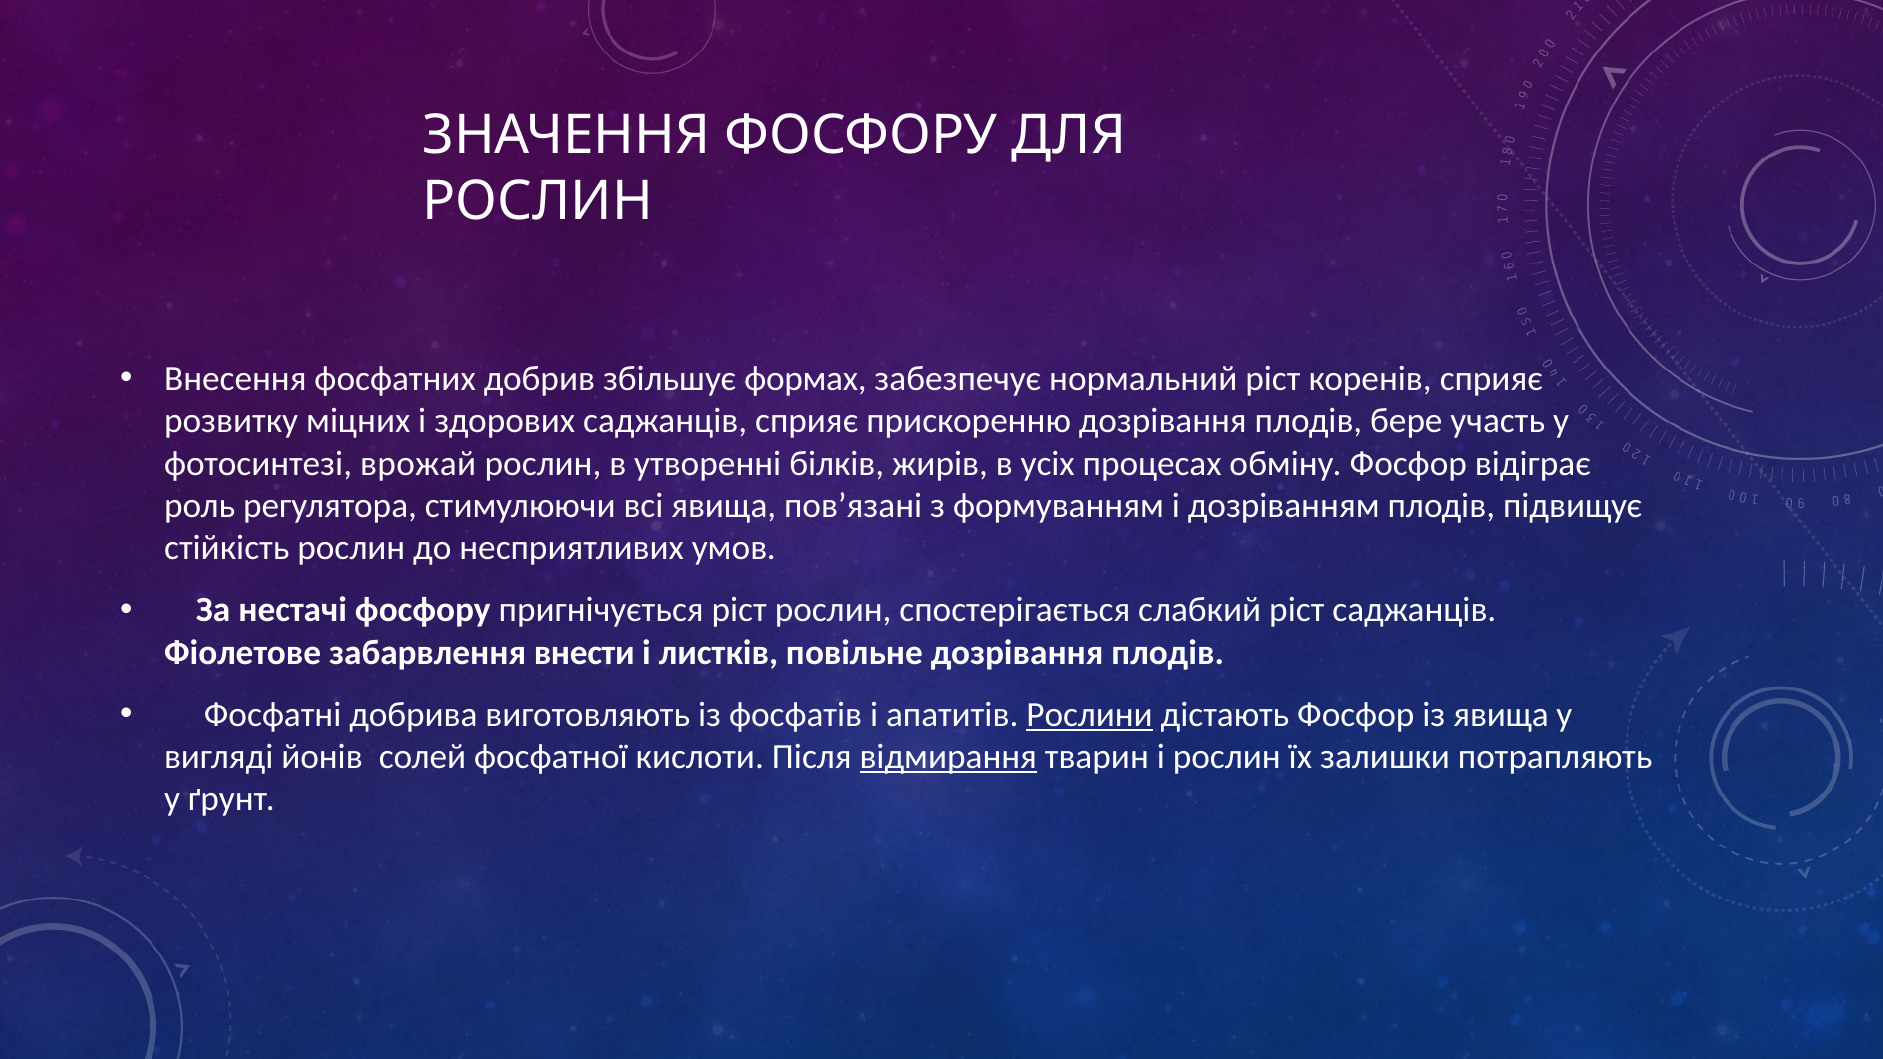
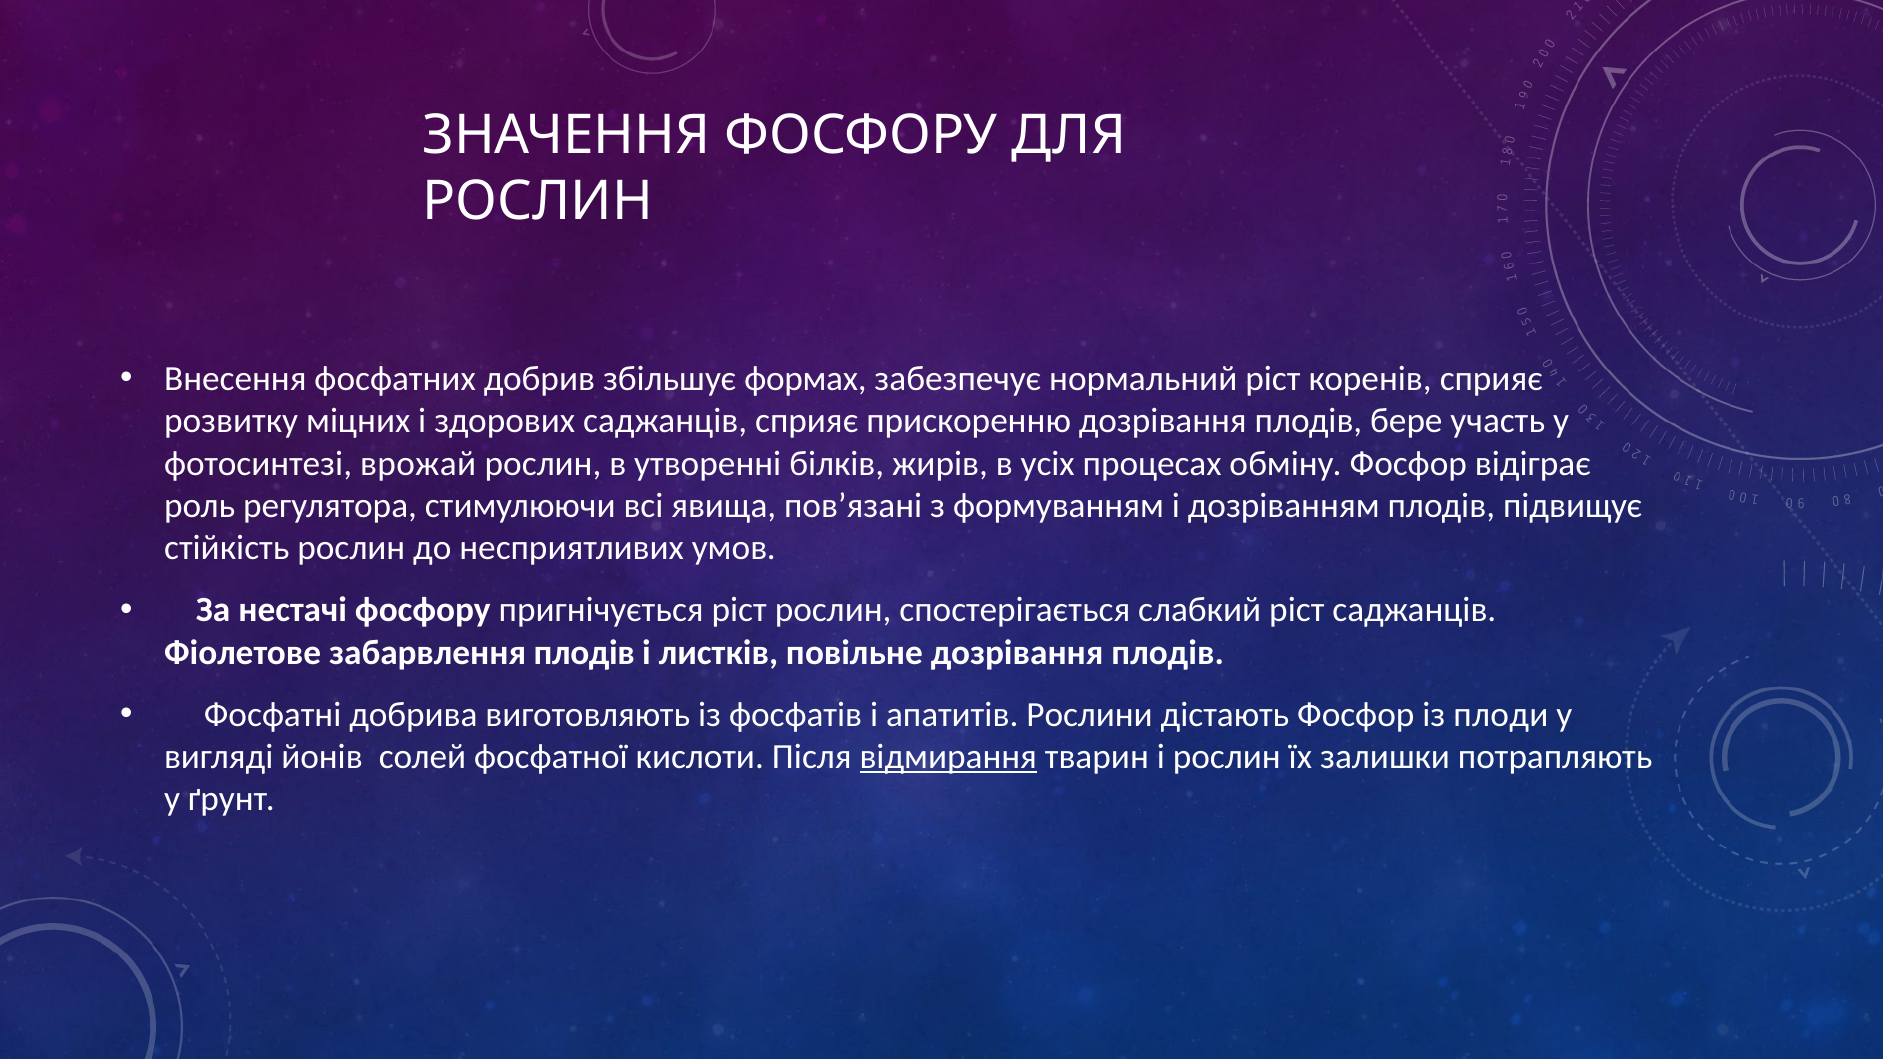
забарвлення внести: внести -> плодів
Рослини underline: present -> none
із явища: явища -> плоди
